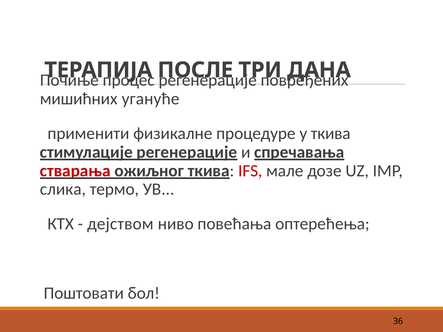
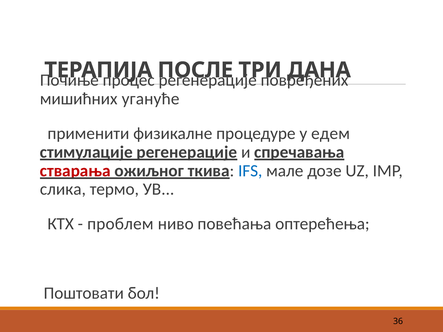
у ткива: ткива -> едем
IFS colour: red -> blue
дејством: дејством -> проблем
